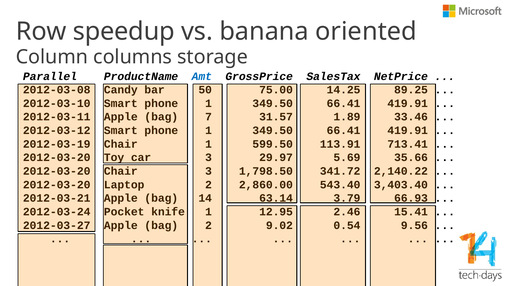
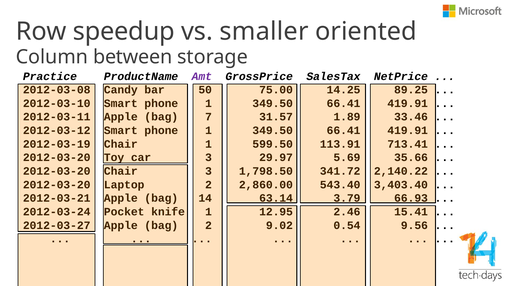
banana: banana -> smaller
columns: columns -> between
Parallel: Parallel -> Practice
Amt colour: blue -> purple
